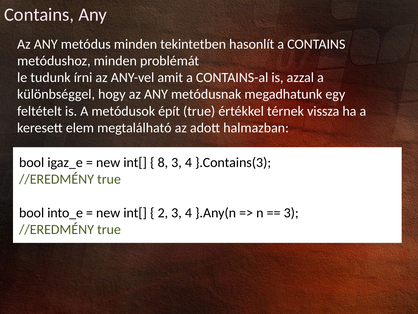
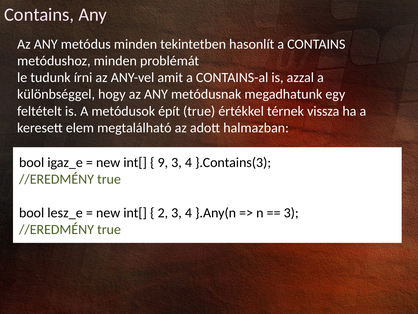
8: 8 -> 9
into_e: into_e -> lesz_e
